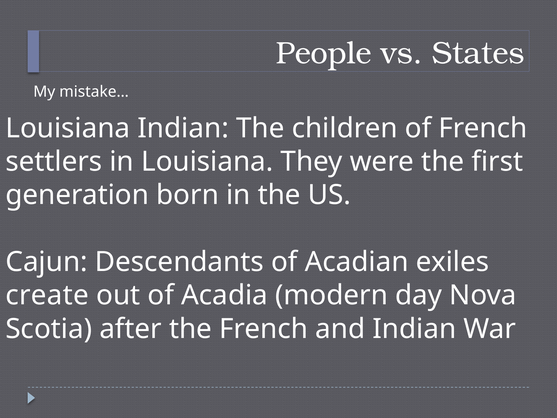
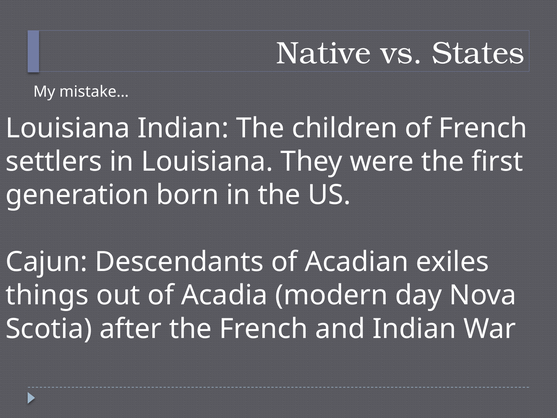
People: People -> Native
create: create -> things
